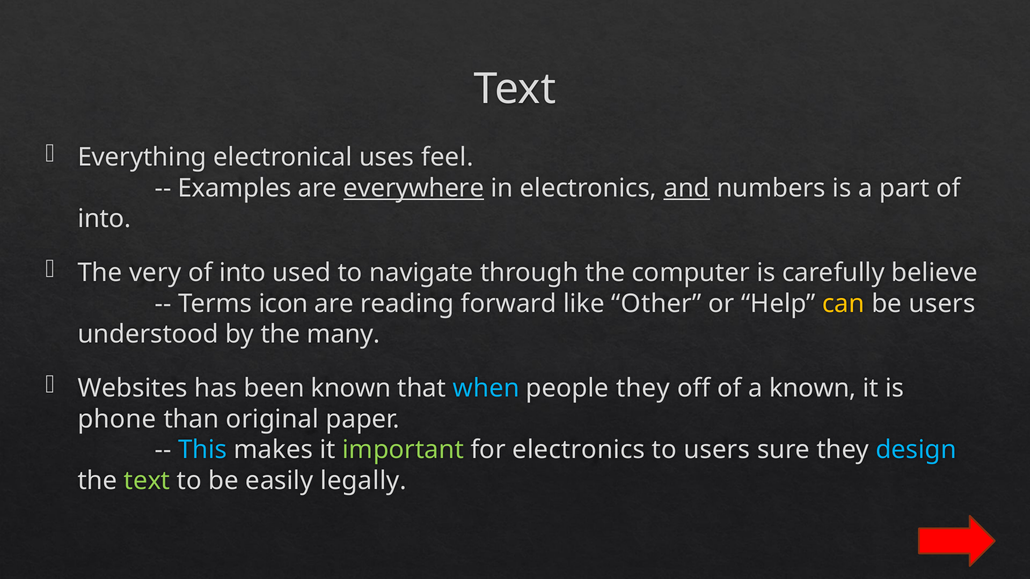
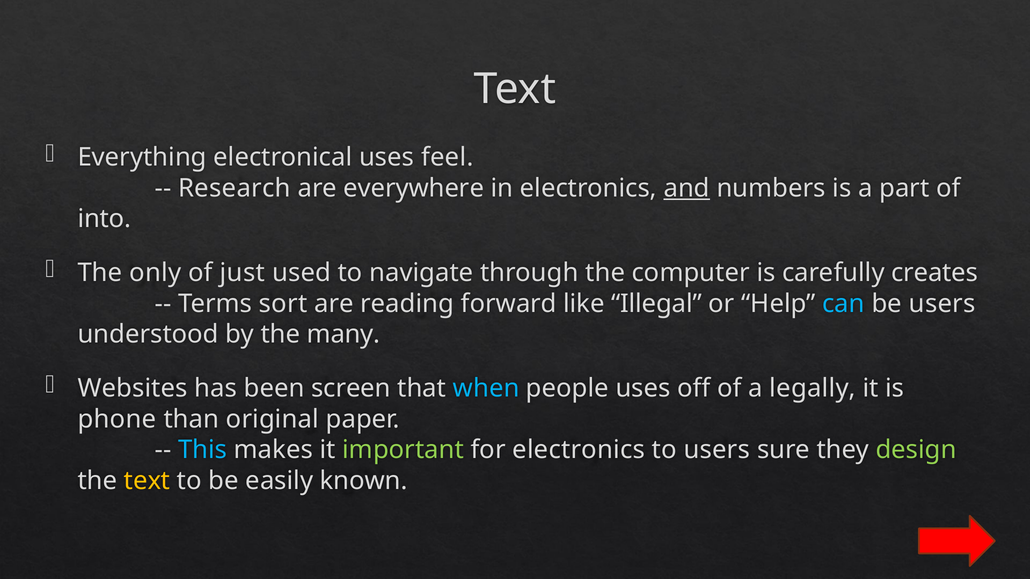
Examples: Examples -> Research
everywhere underline: present -> none
very: very -> only
into at (243, 273): into -> just
believe: believe -> creates
icon: icon -> sort
Other: Other -> Illegal
can colour: yellow -> light blue
been known: known -> screen
people they: they -> uses
a known: known -> legally
design colour: light blue -> light green
text at (147, 481) colour: light green -> yellow
legally: legally -> known
